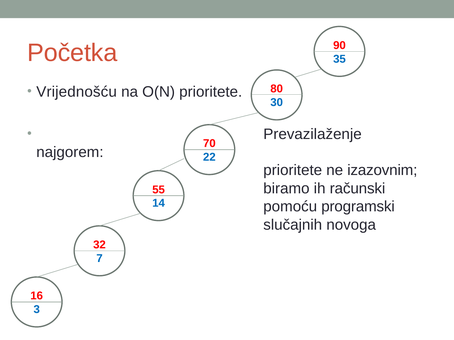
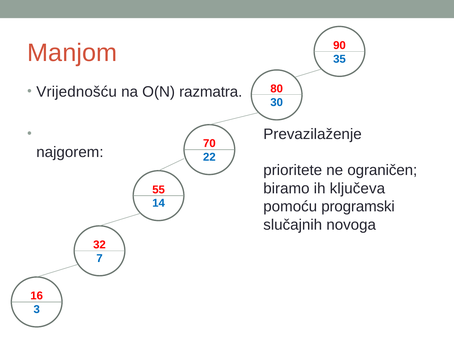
Početka: Početka -> Manjom
O(N prioritete: prioritete -> razmatra
izazovnim: izazovnim -> ograničen
računski: računski -> ključeva
